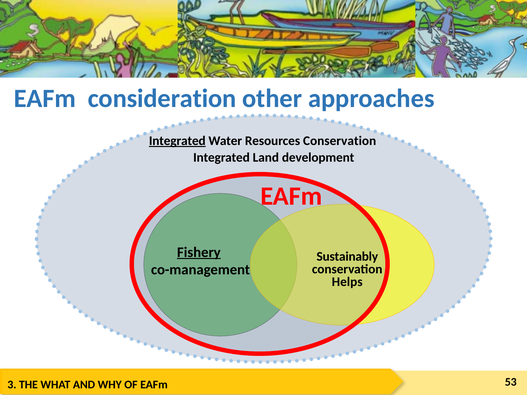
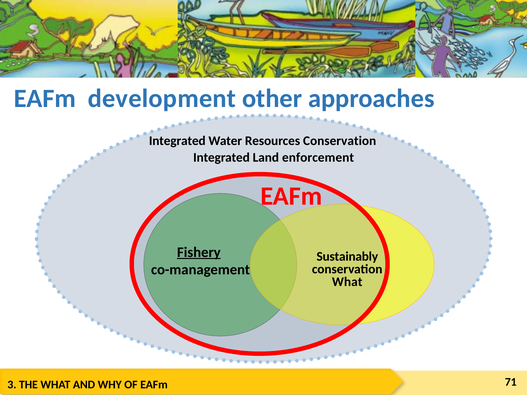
consideration: consideration -> development
Integrated at (177, 141) underline: present -> none
development: development -> enforcement
Helps at (347, 282): Helps -> What
53: 53 -> 71
